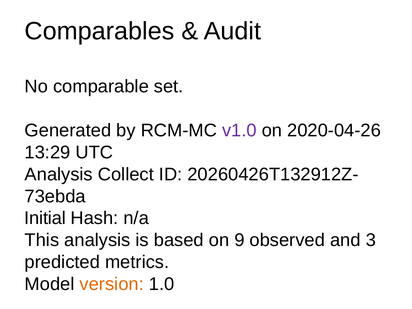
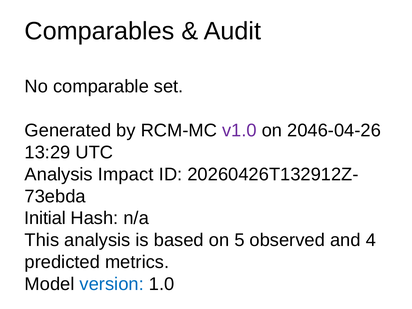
2020-04-26: 2020-04-26 -> 2046-04-26
Collect: Collect -> Impact
9: 9 -> 5
3: 3 -> 4
version colour: orange -> blue
